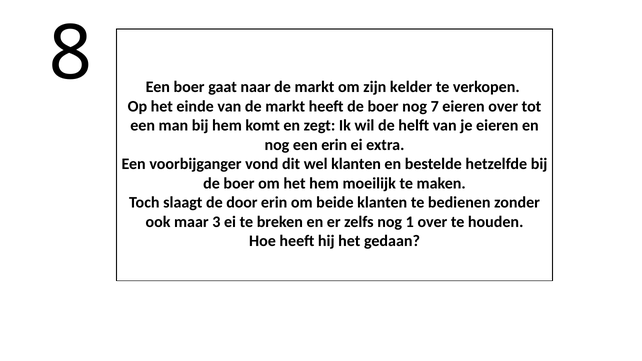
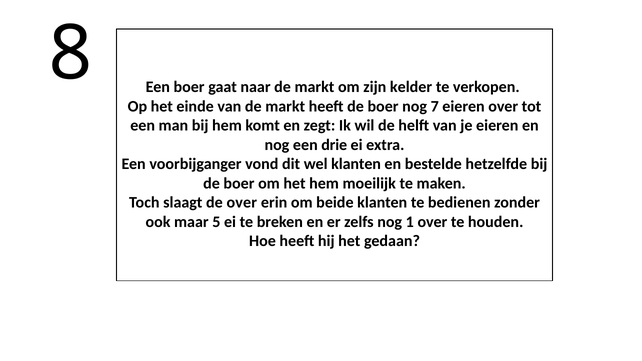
een erin: erin -> drie
de door: door -> over
3: 3 -> 5
